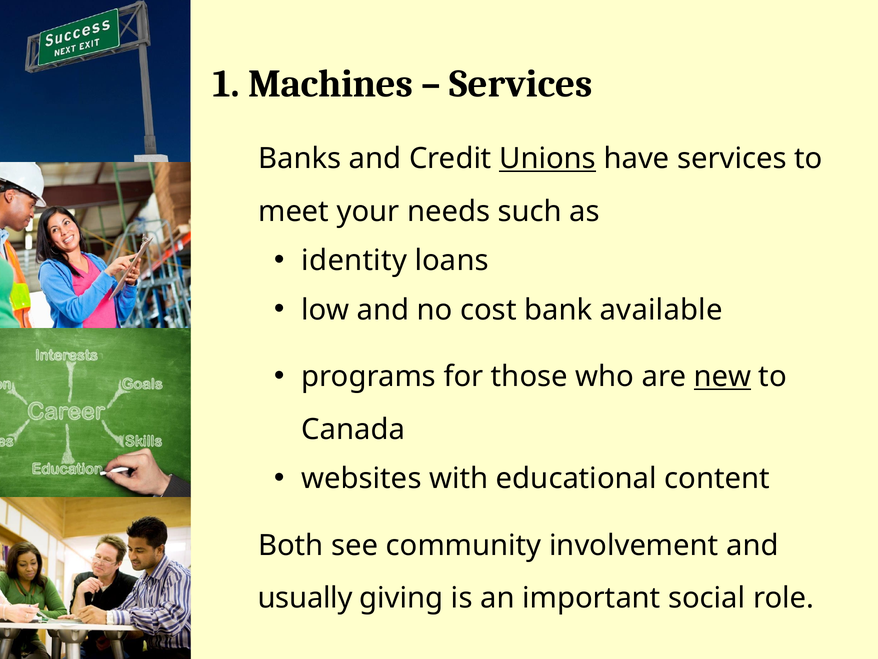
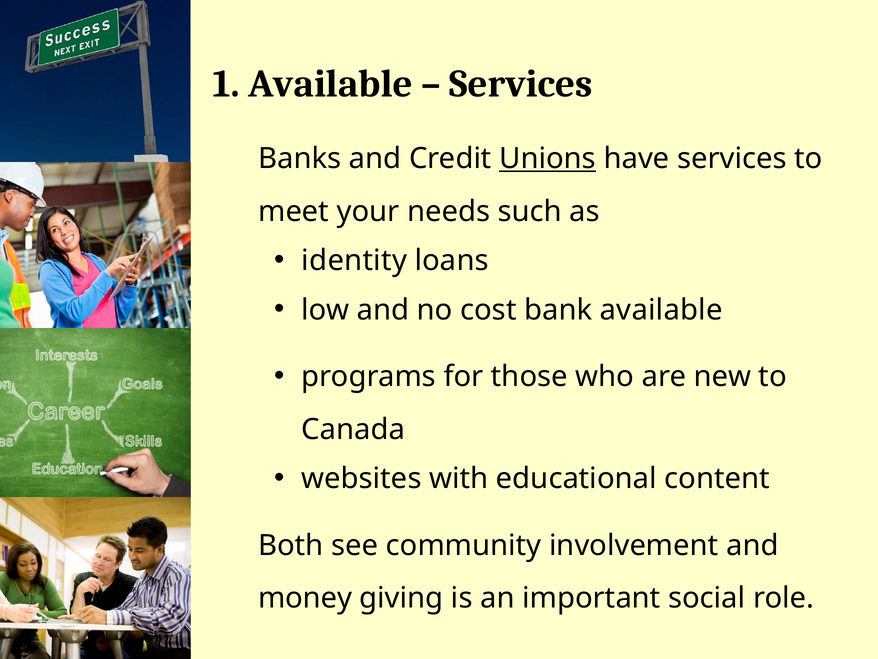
1 Machines: Machines -> Available
new underline: present -> none
usually: usually -> money
